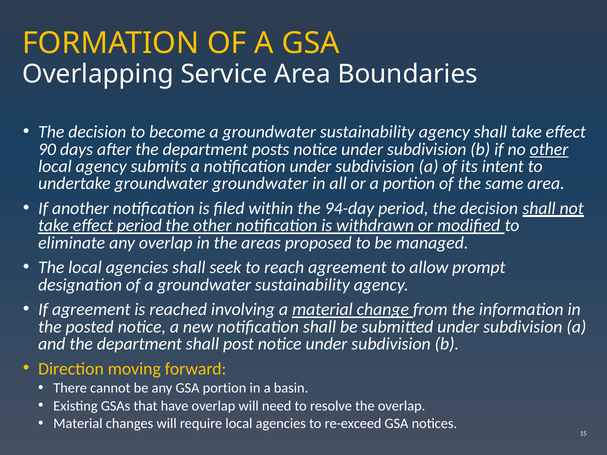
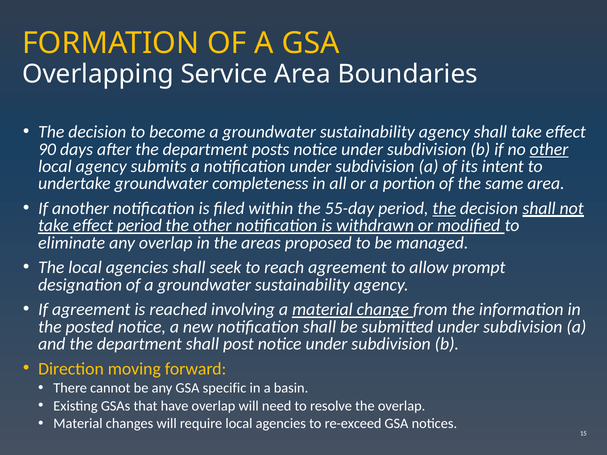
groundwater groundwater: groundwater -> completeness
94-day: 94-day -> 55-day
the at (444, 209) underline: none -> present
GSA portion: portion -> specific
